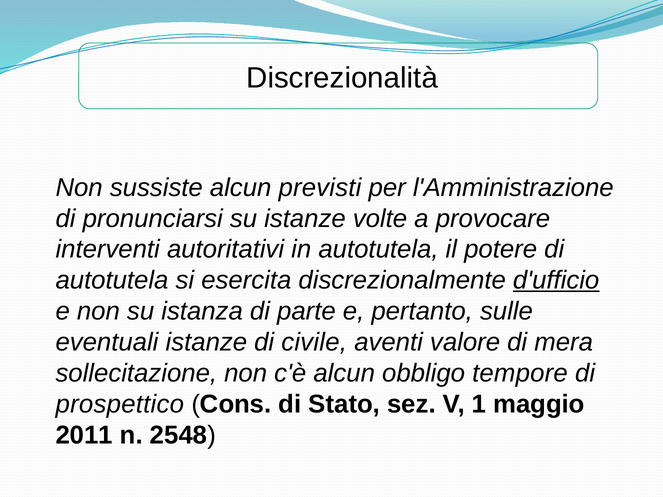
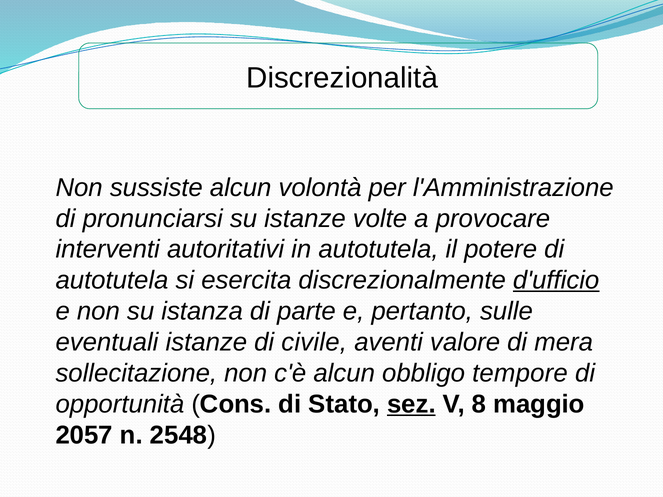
previsti: previsti -> volontà
prospettico: prospettico -> opportunità
sez underline: none -> present
1: 1 -> 8
2011: 2011 -> 2057
